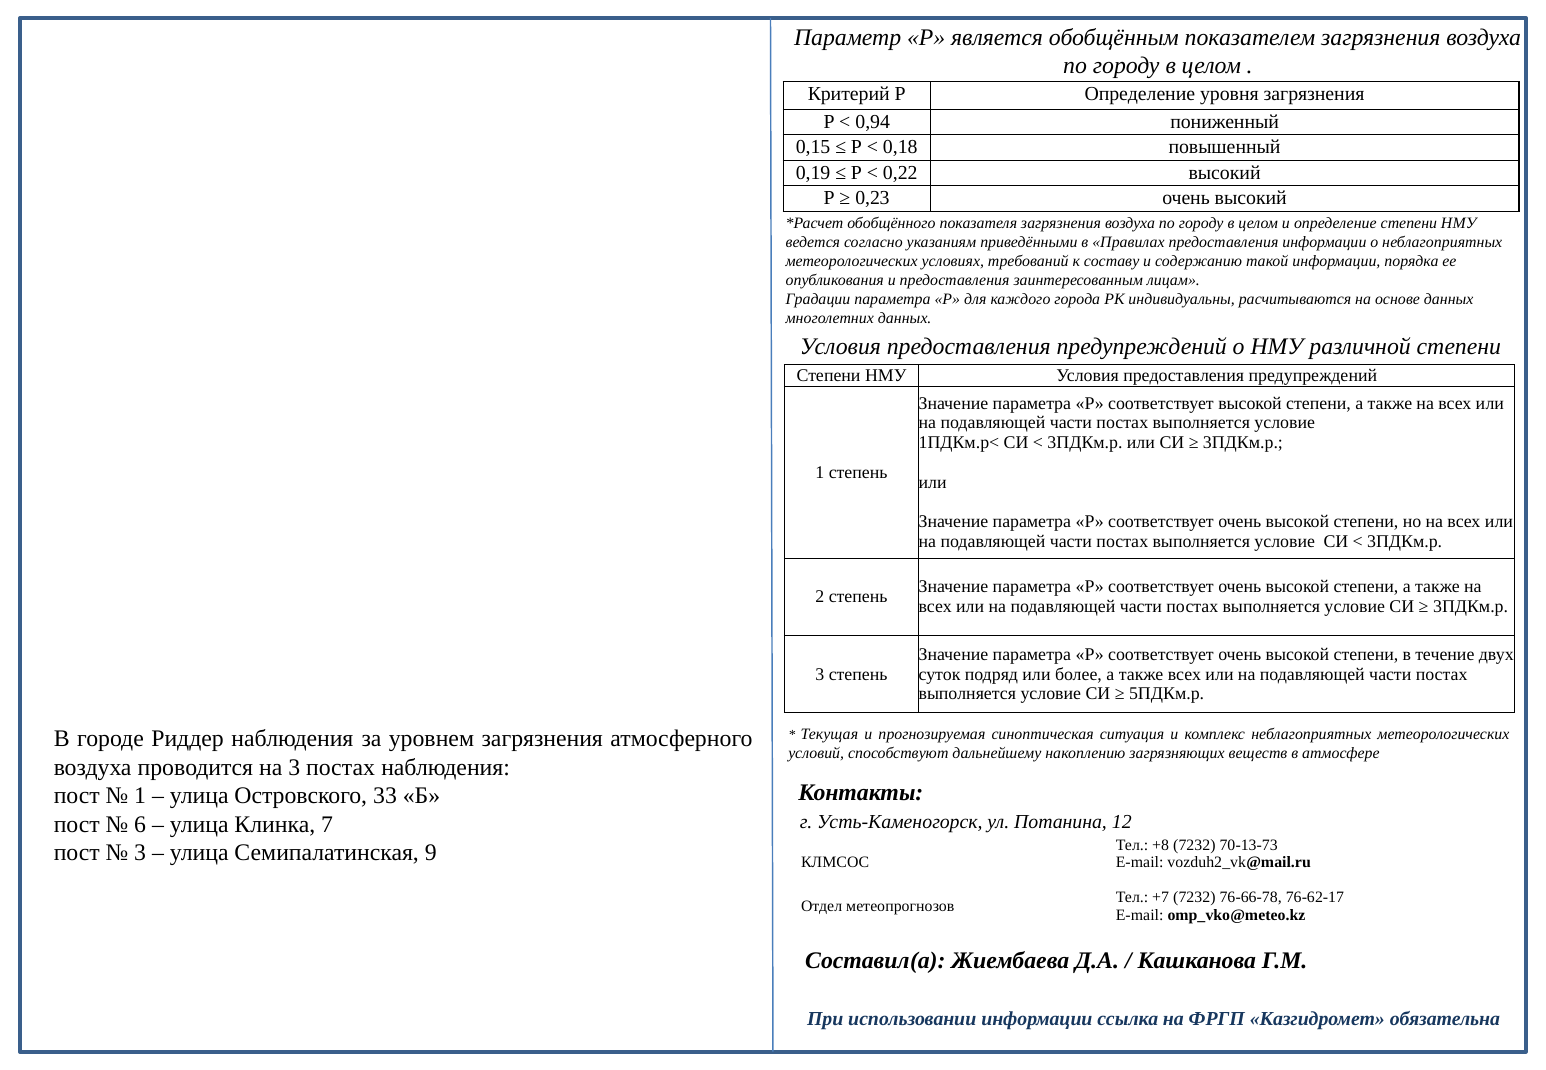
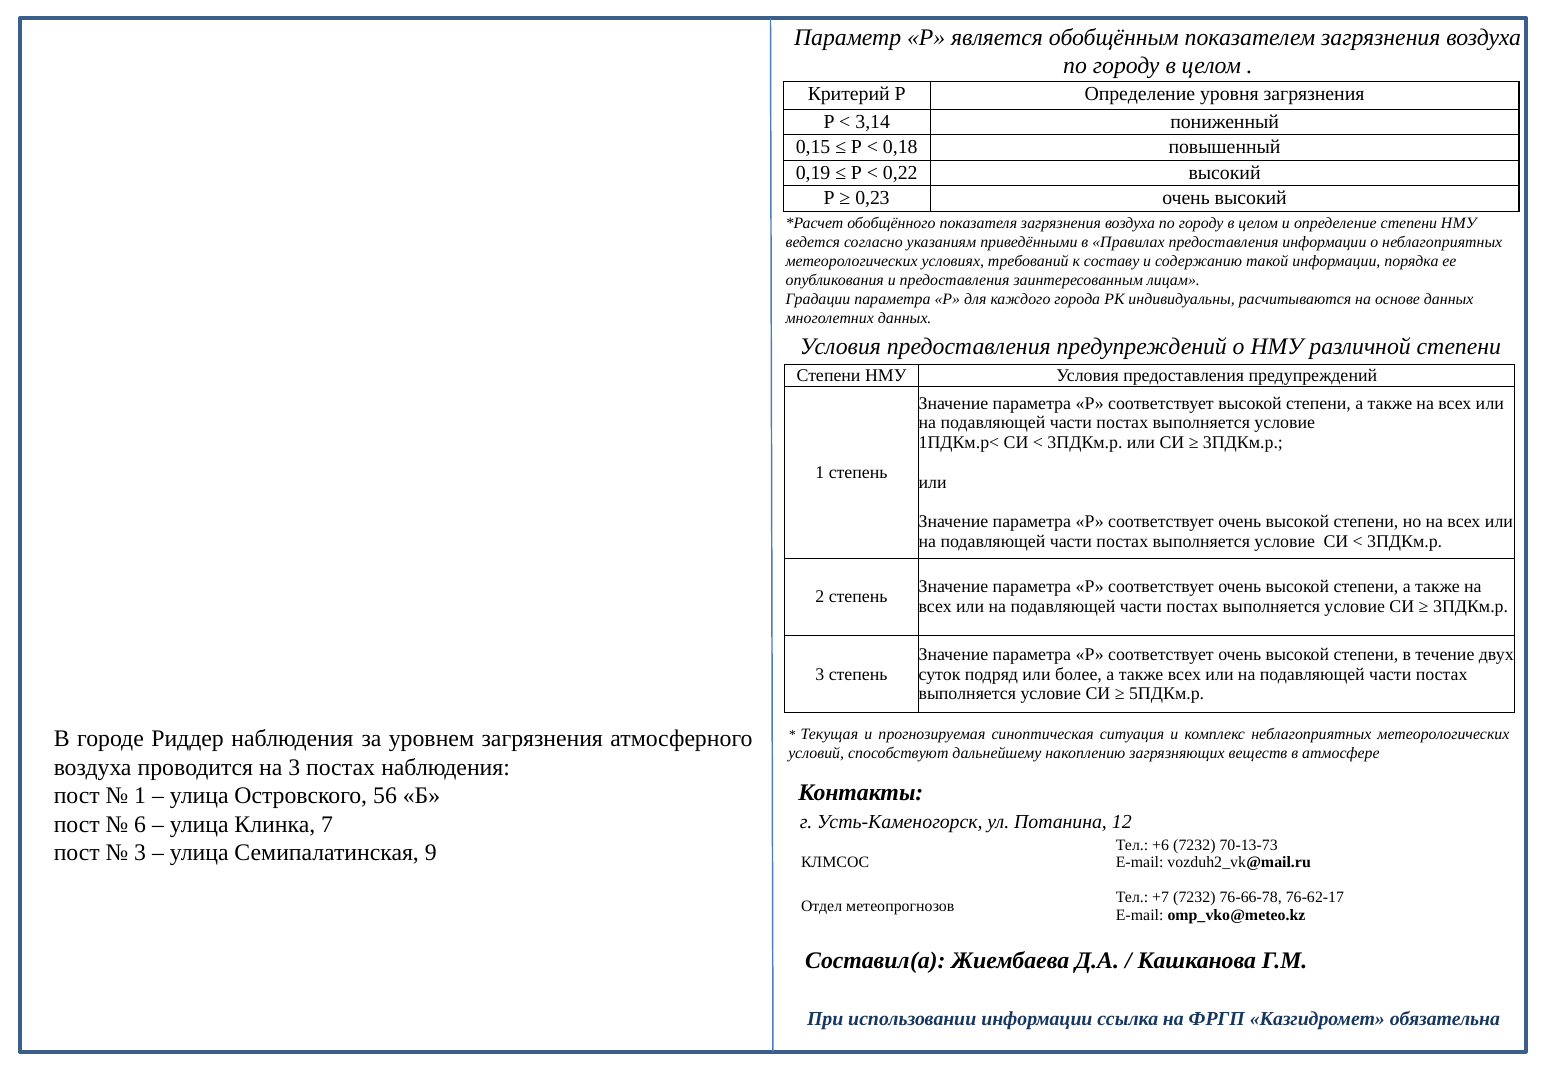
0,94: 0,94 -> 3,14
33: 33 -> 56
+8: +8 -> +6
